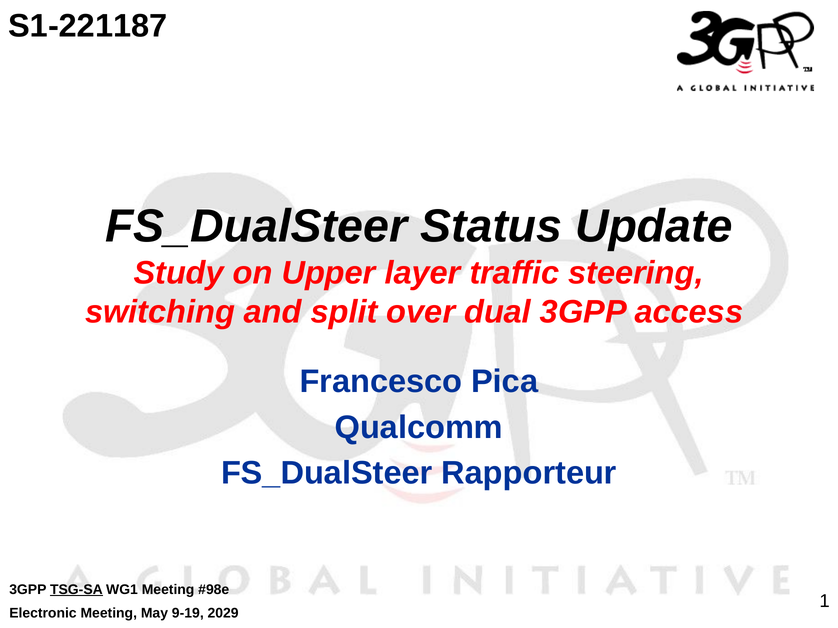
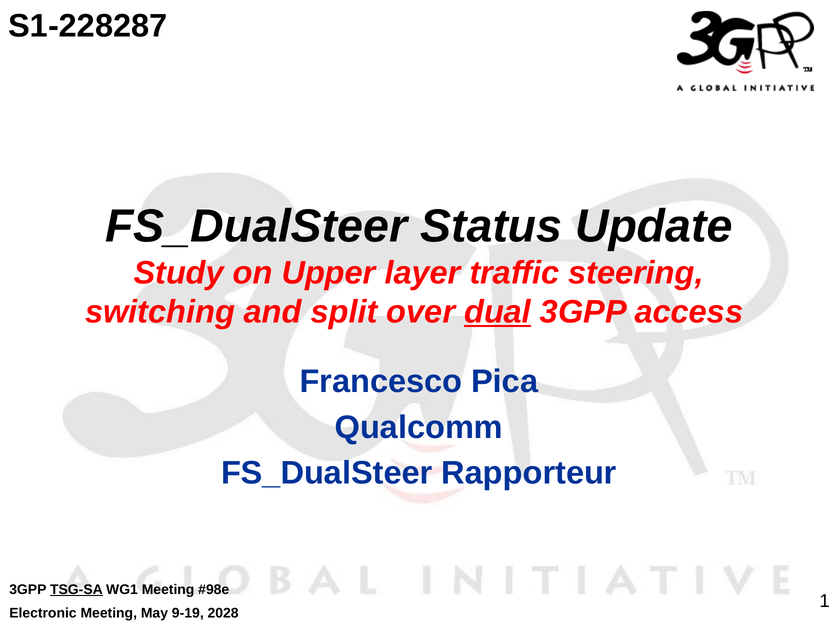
S1-221187: S1-221187 -> S1-228287
dual underline: none -> present
2029: 2029 -> 2028
